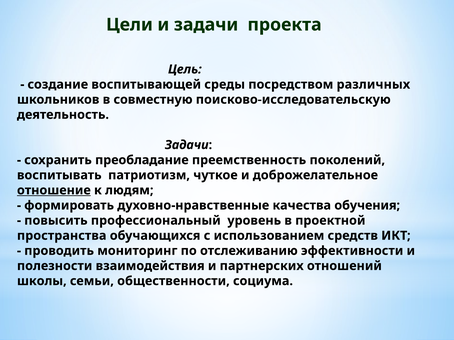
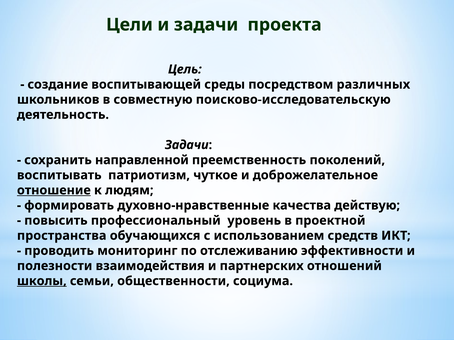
преобладание: преобладание -> направленной
обучения: обучения -> действую
школы underline: none -> present
